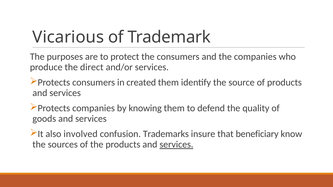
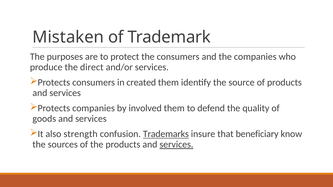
Vicarious: Vicarious -> Mistaken
knowing: knowing -> involved
involved: involved -> strength
Trademarks underline: none -> present
